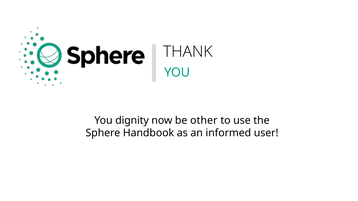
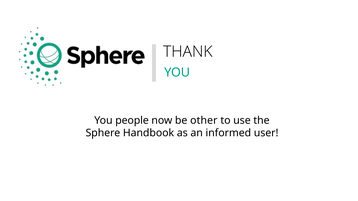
dignity: dignity -> people
